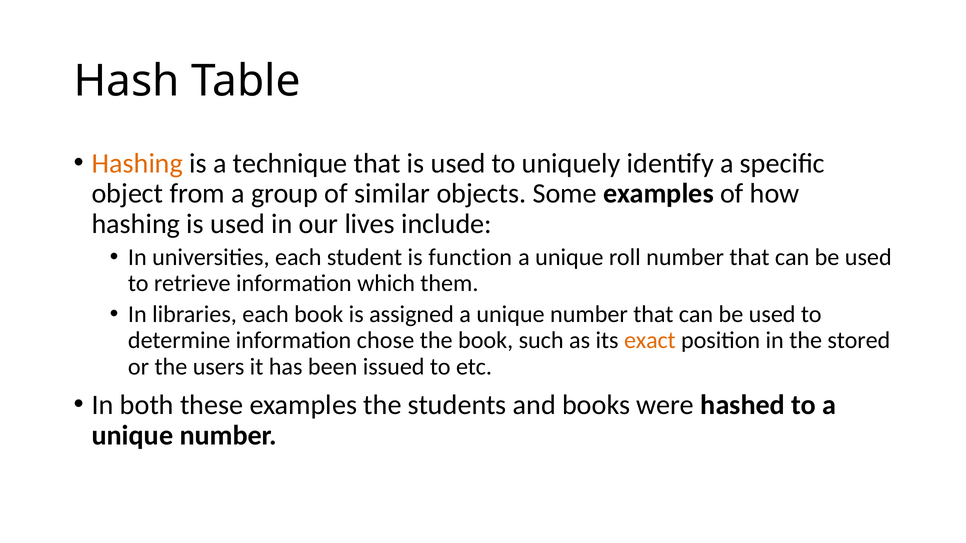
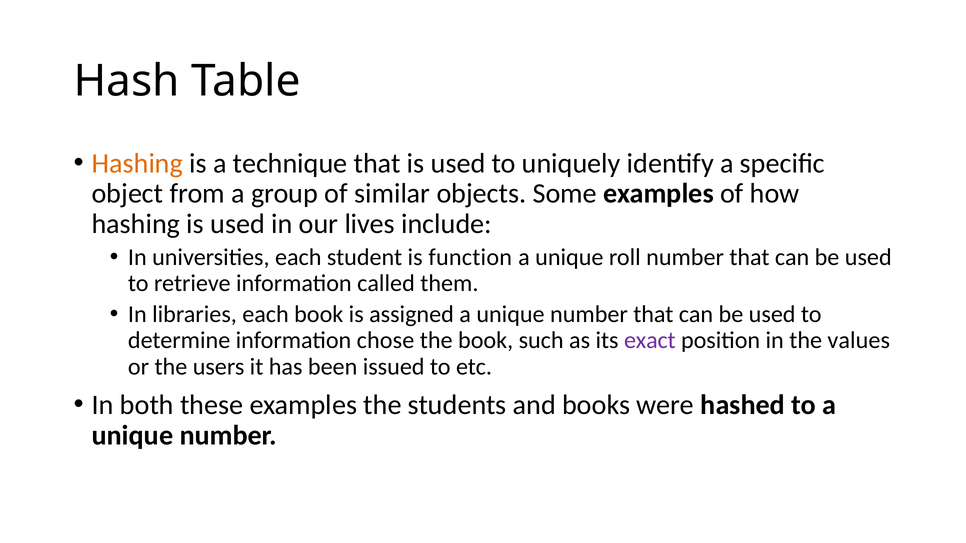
which: which -> called
exact colour: orange -> purple
stored: stored -> values
